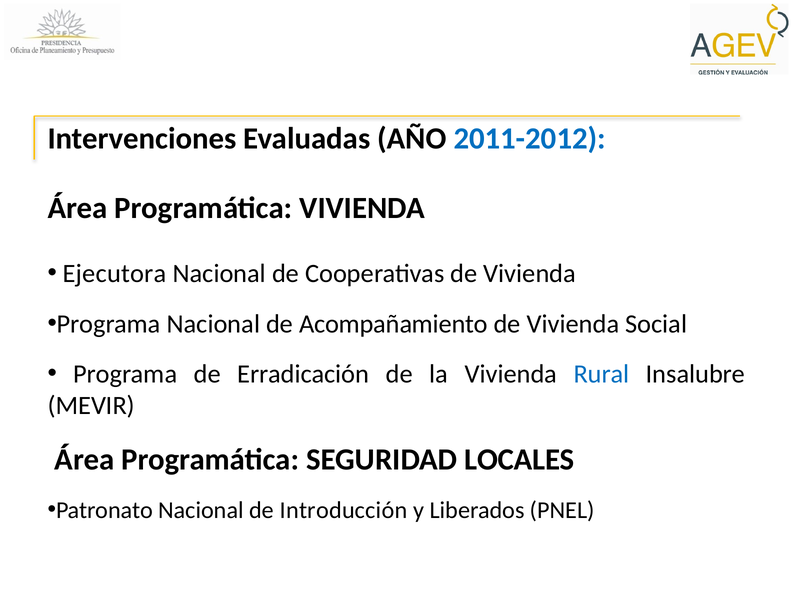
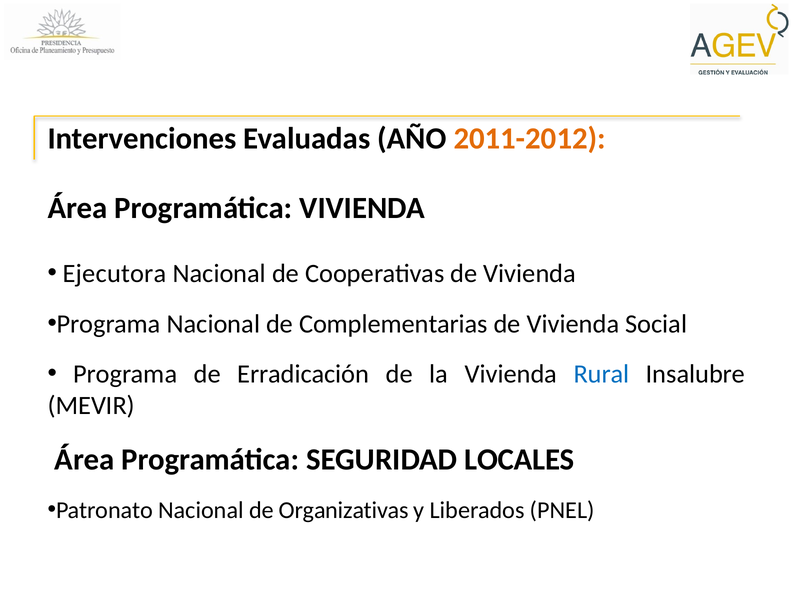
2011-2012 colour: blue -> orange
Acompañamiento: Acompañamiento -> Complementarias
Introducción: Introducción -> Organizativas
